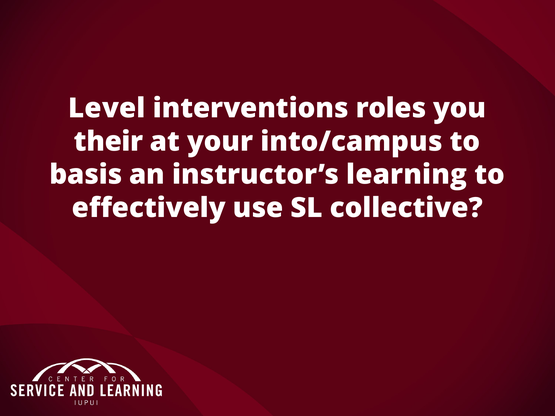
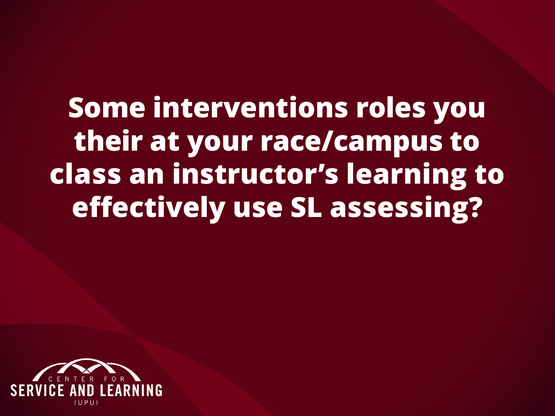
Level: Level -> Some
into/campus: into/campus -> race/campus
basis: basis -> class
collective: collective -> assessing
